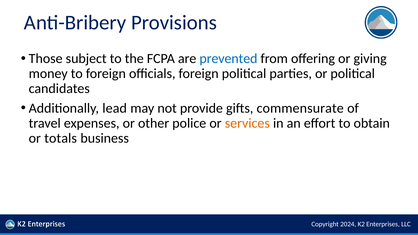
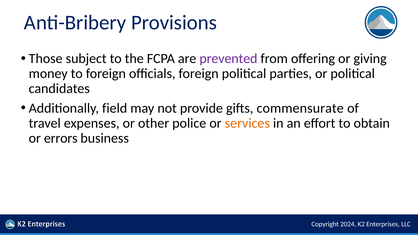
prevented colour: blue -> purple
lead: lead -> field
totals: totals -> errors
